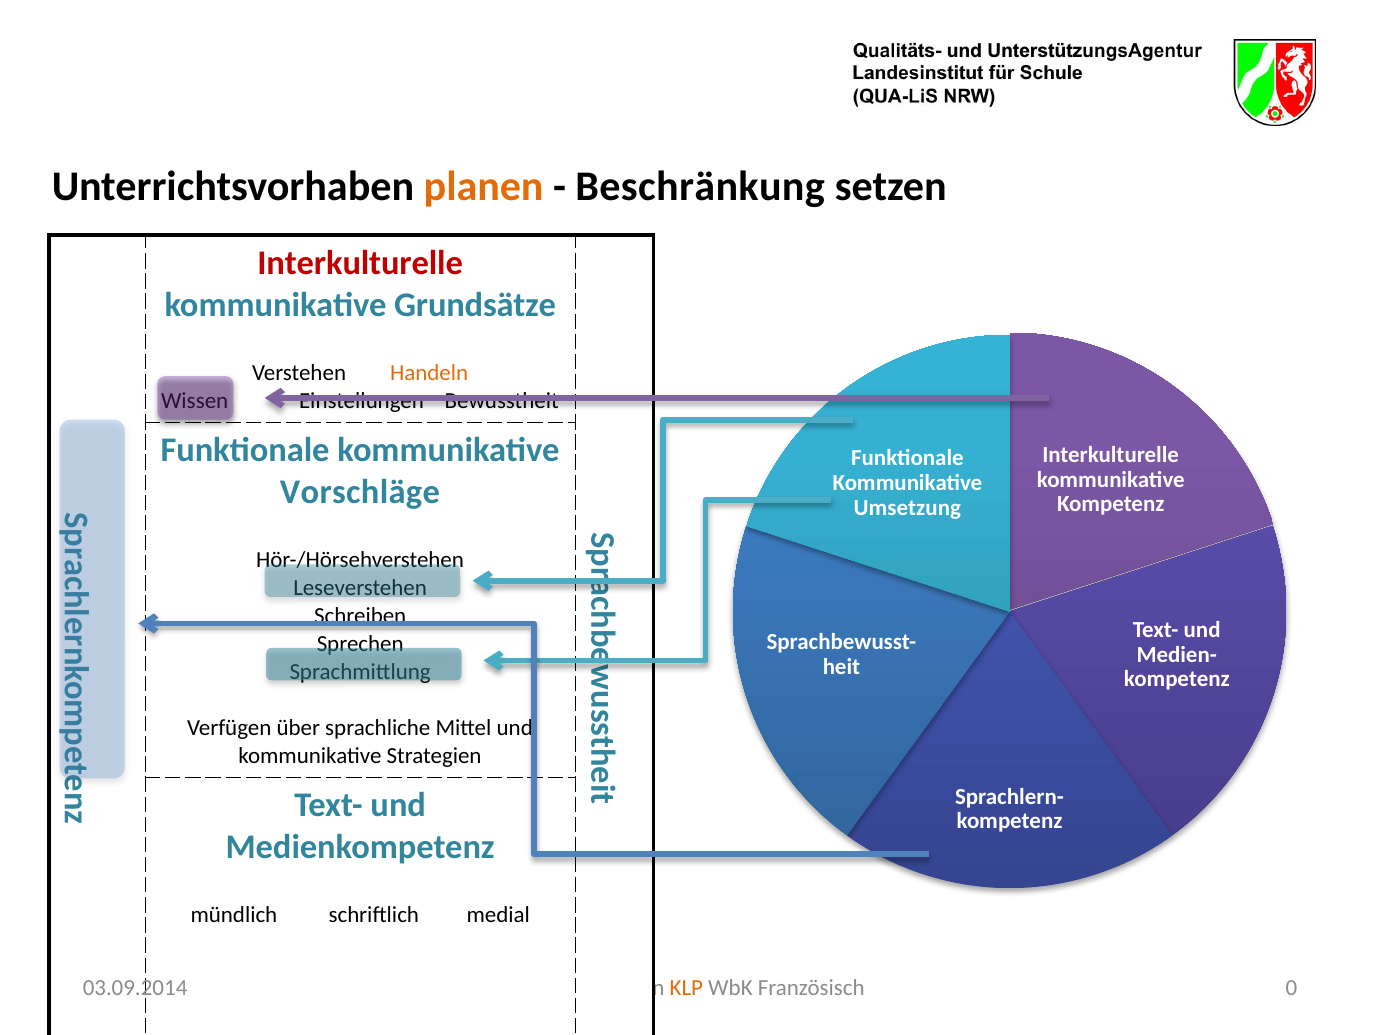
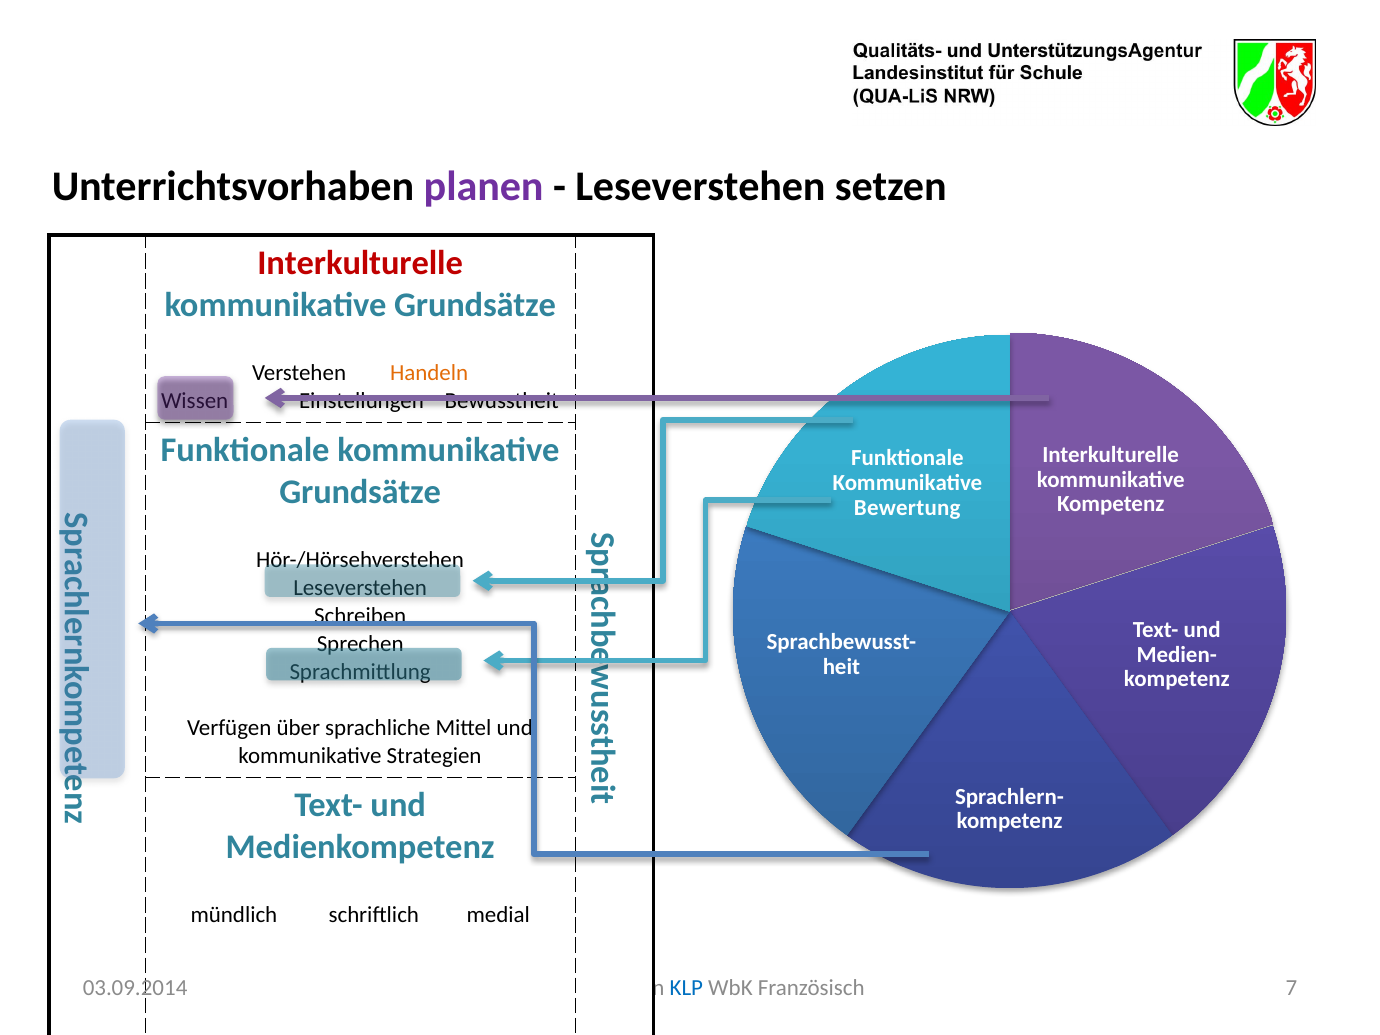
planen colour: orange -> purple
Beschränkung at (700, 187): Beschränkung -> Leseverstehen
Vorschläge at (360, 492): Vorschläge -> Grundsätze
Umsetzung: Umsetzung -> Bewertung
KLP colour: orange -> blue
0: 0 -> 7
